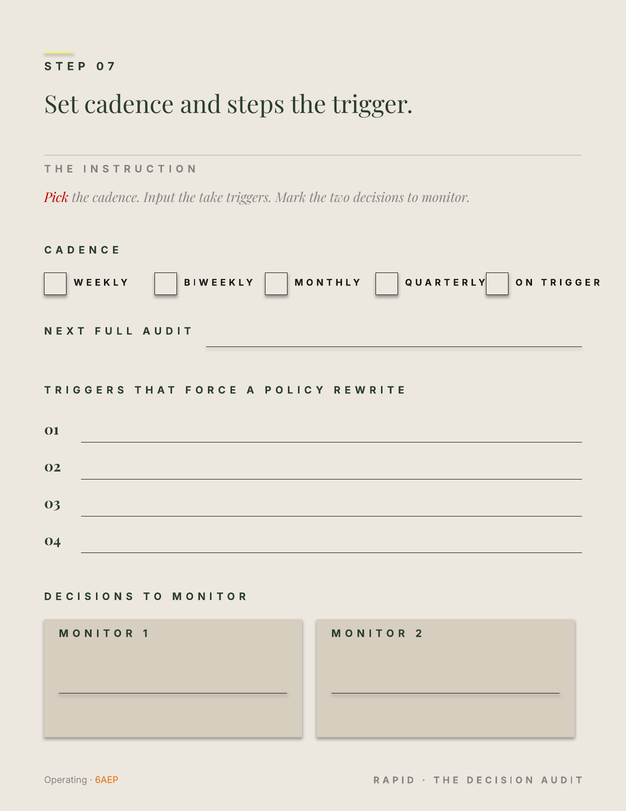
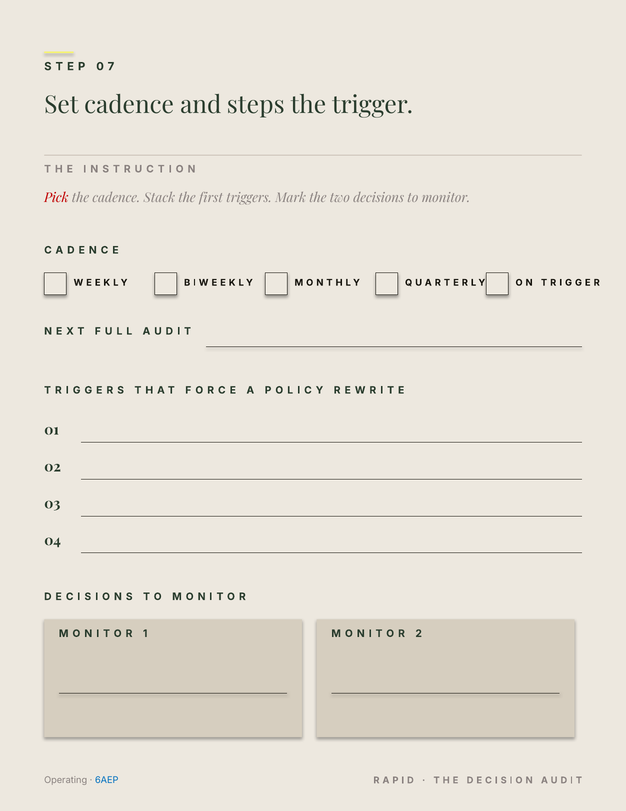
Input: Input -> Stack
take: take -> first
6AEP colour: orange -> blue
